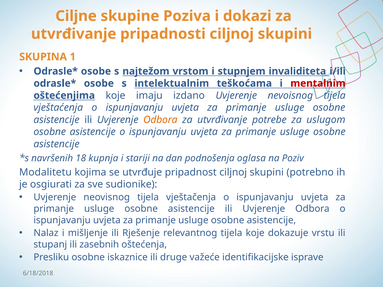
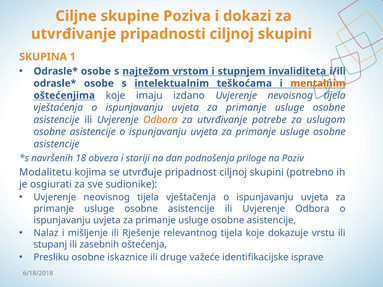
mentalnim colour: red -> orange
kupnja: kupnja -> obveza
oglasa: oglasa -> priloge
